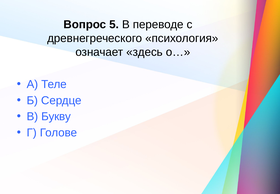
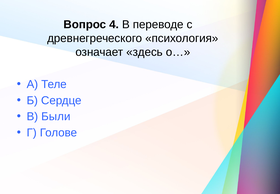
5: 5 -> 4
Букву: Букву -> Были
